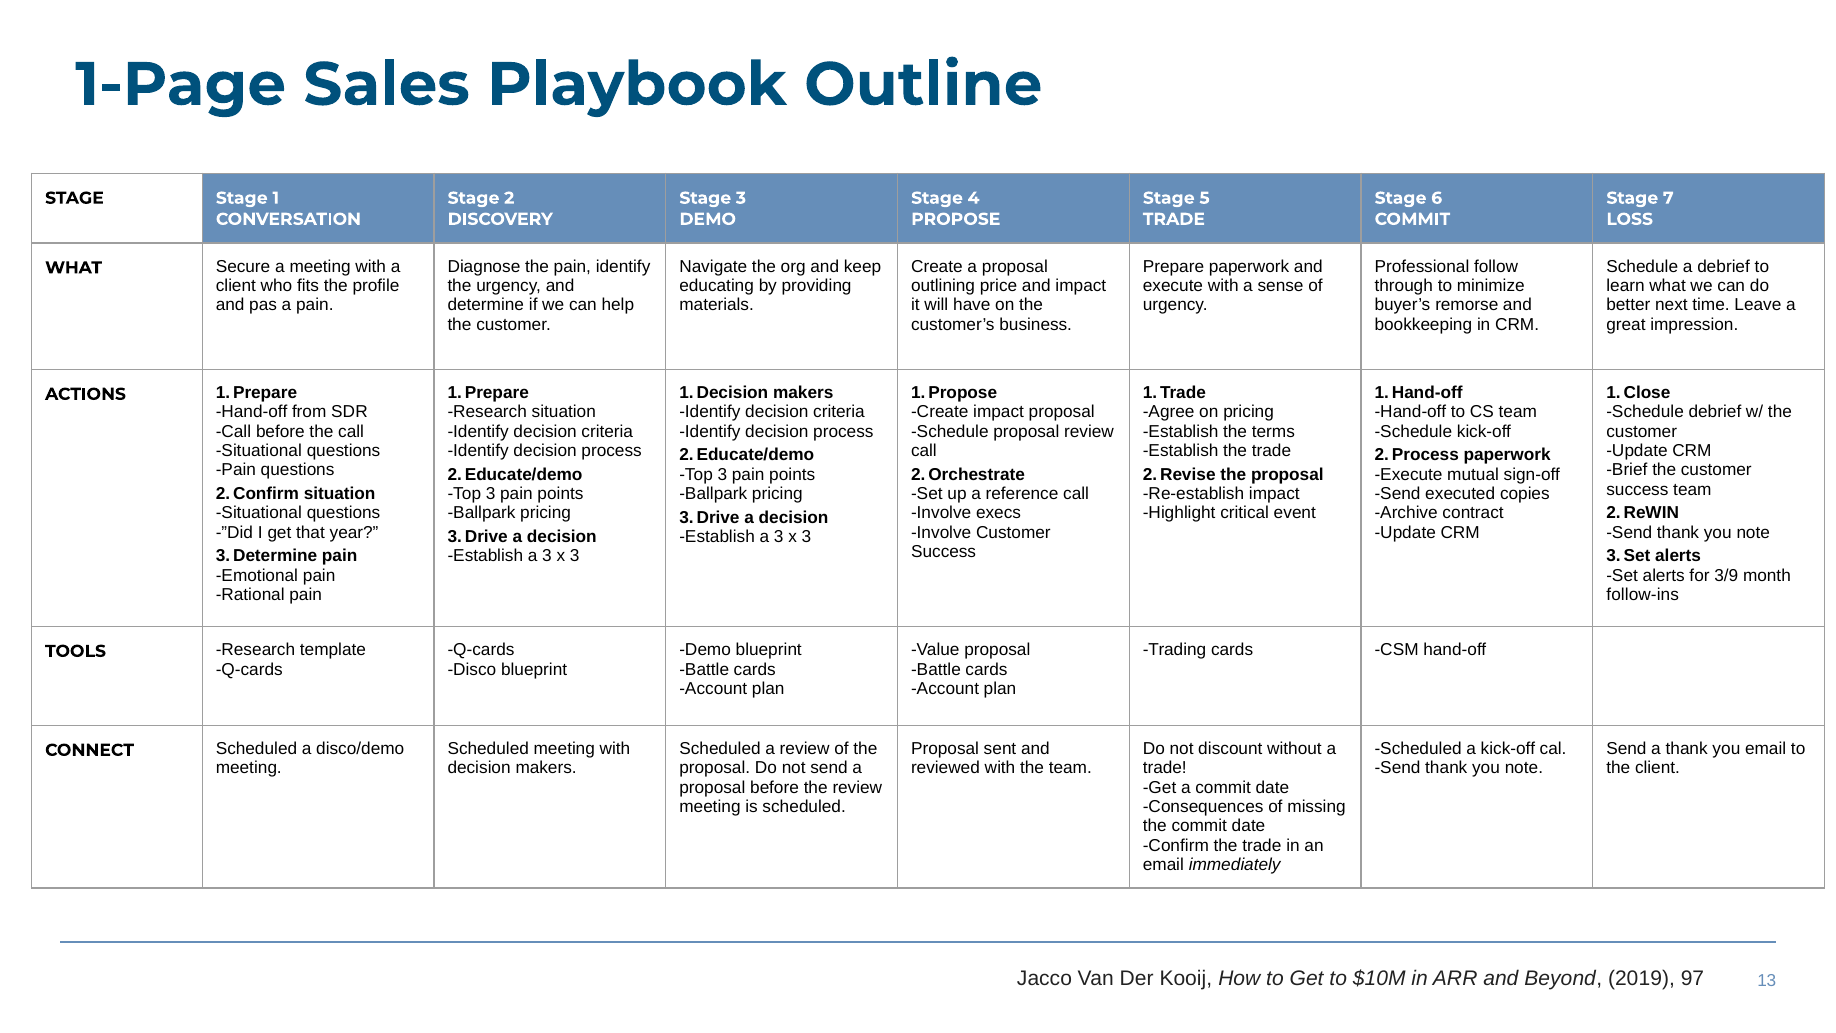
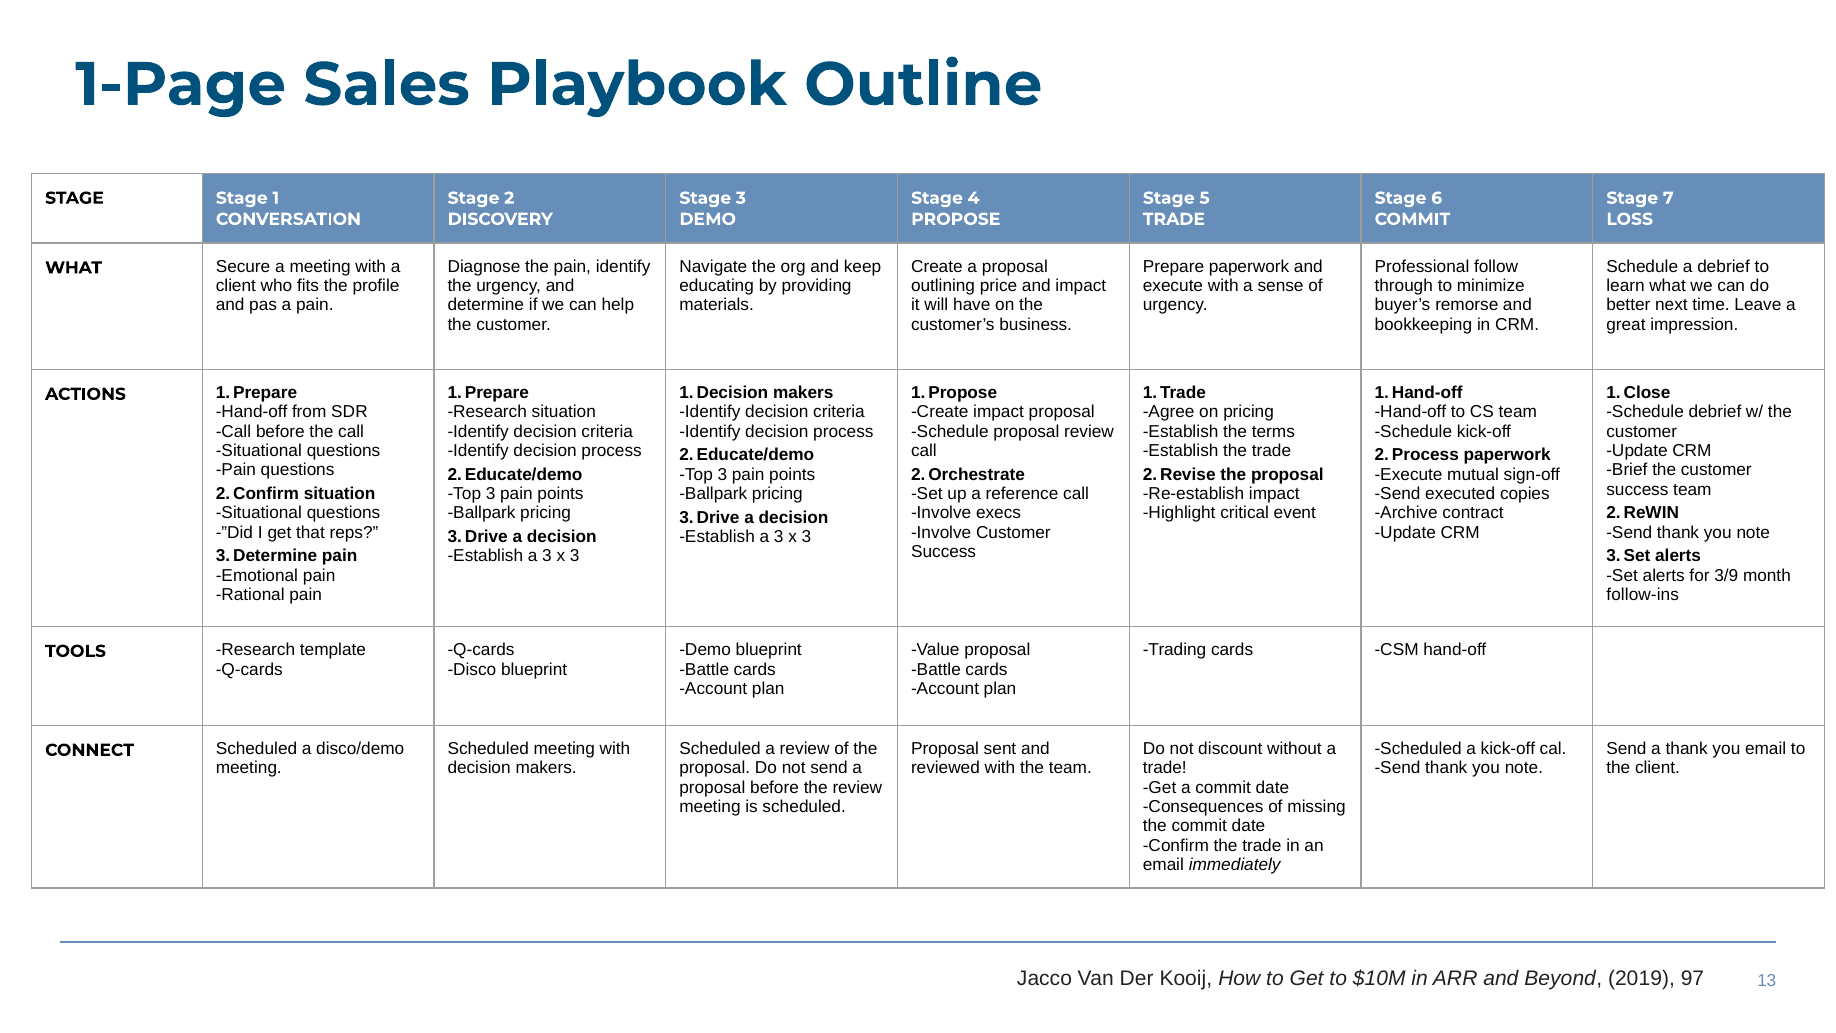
year: year -> reps
